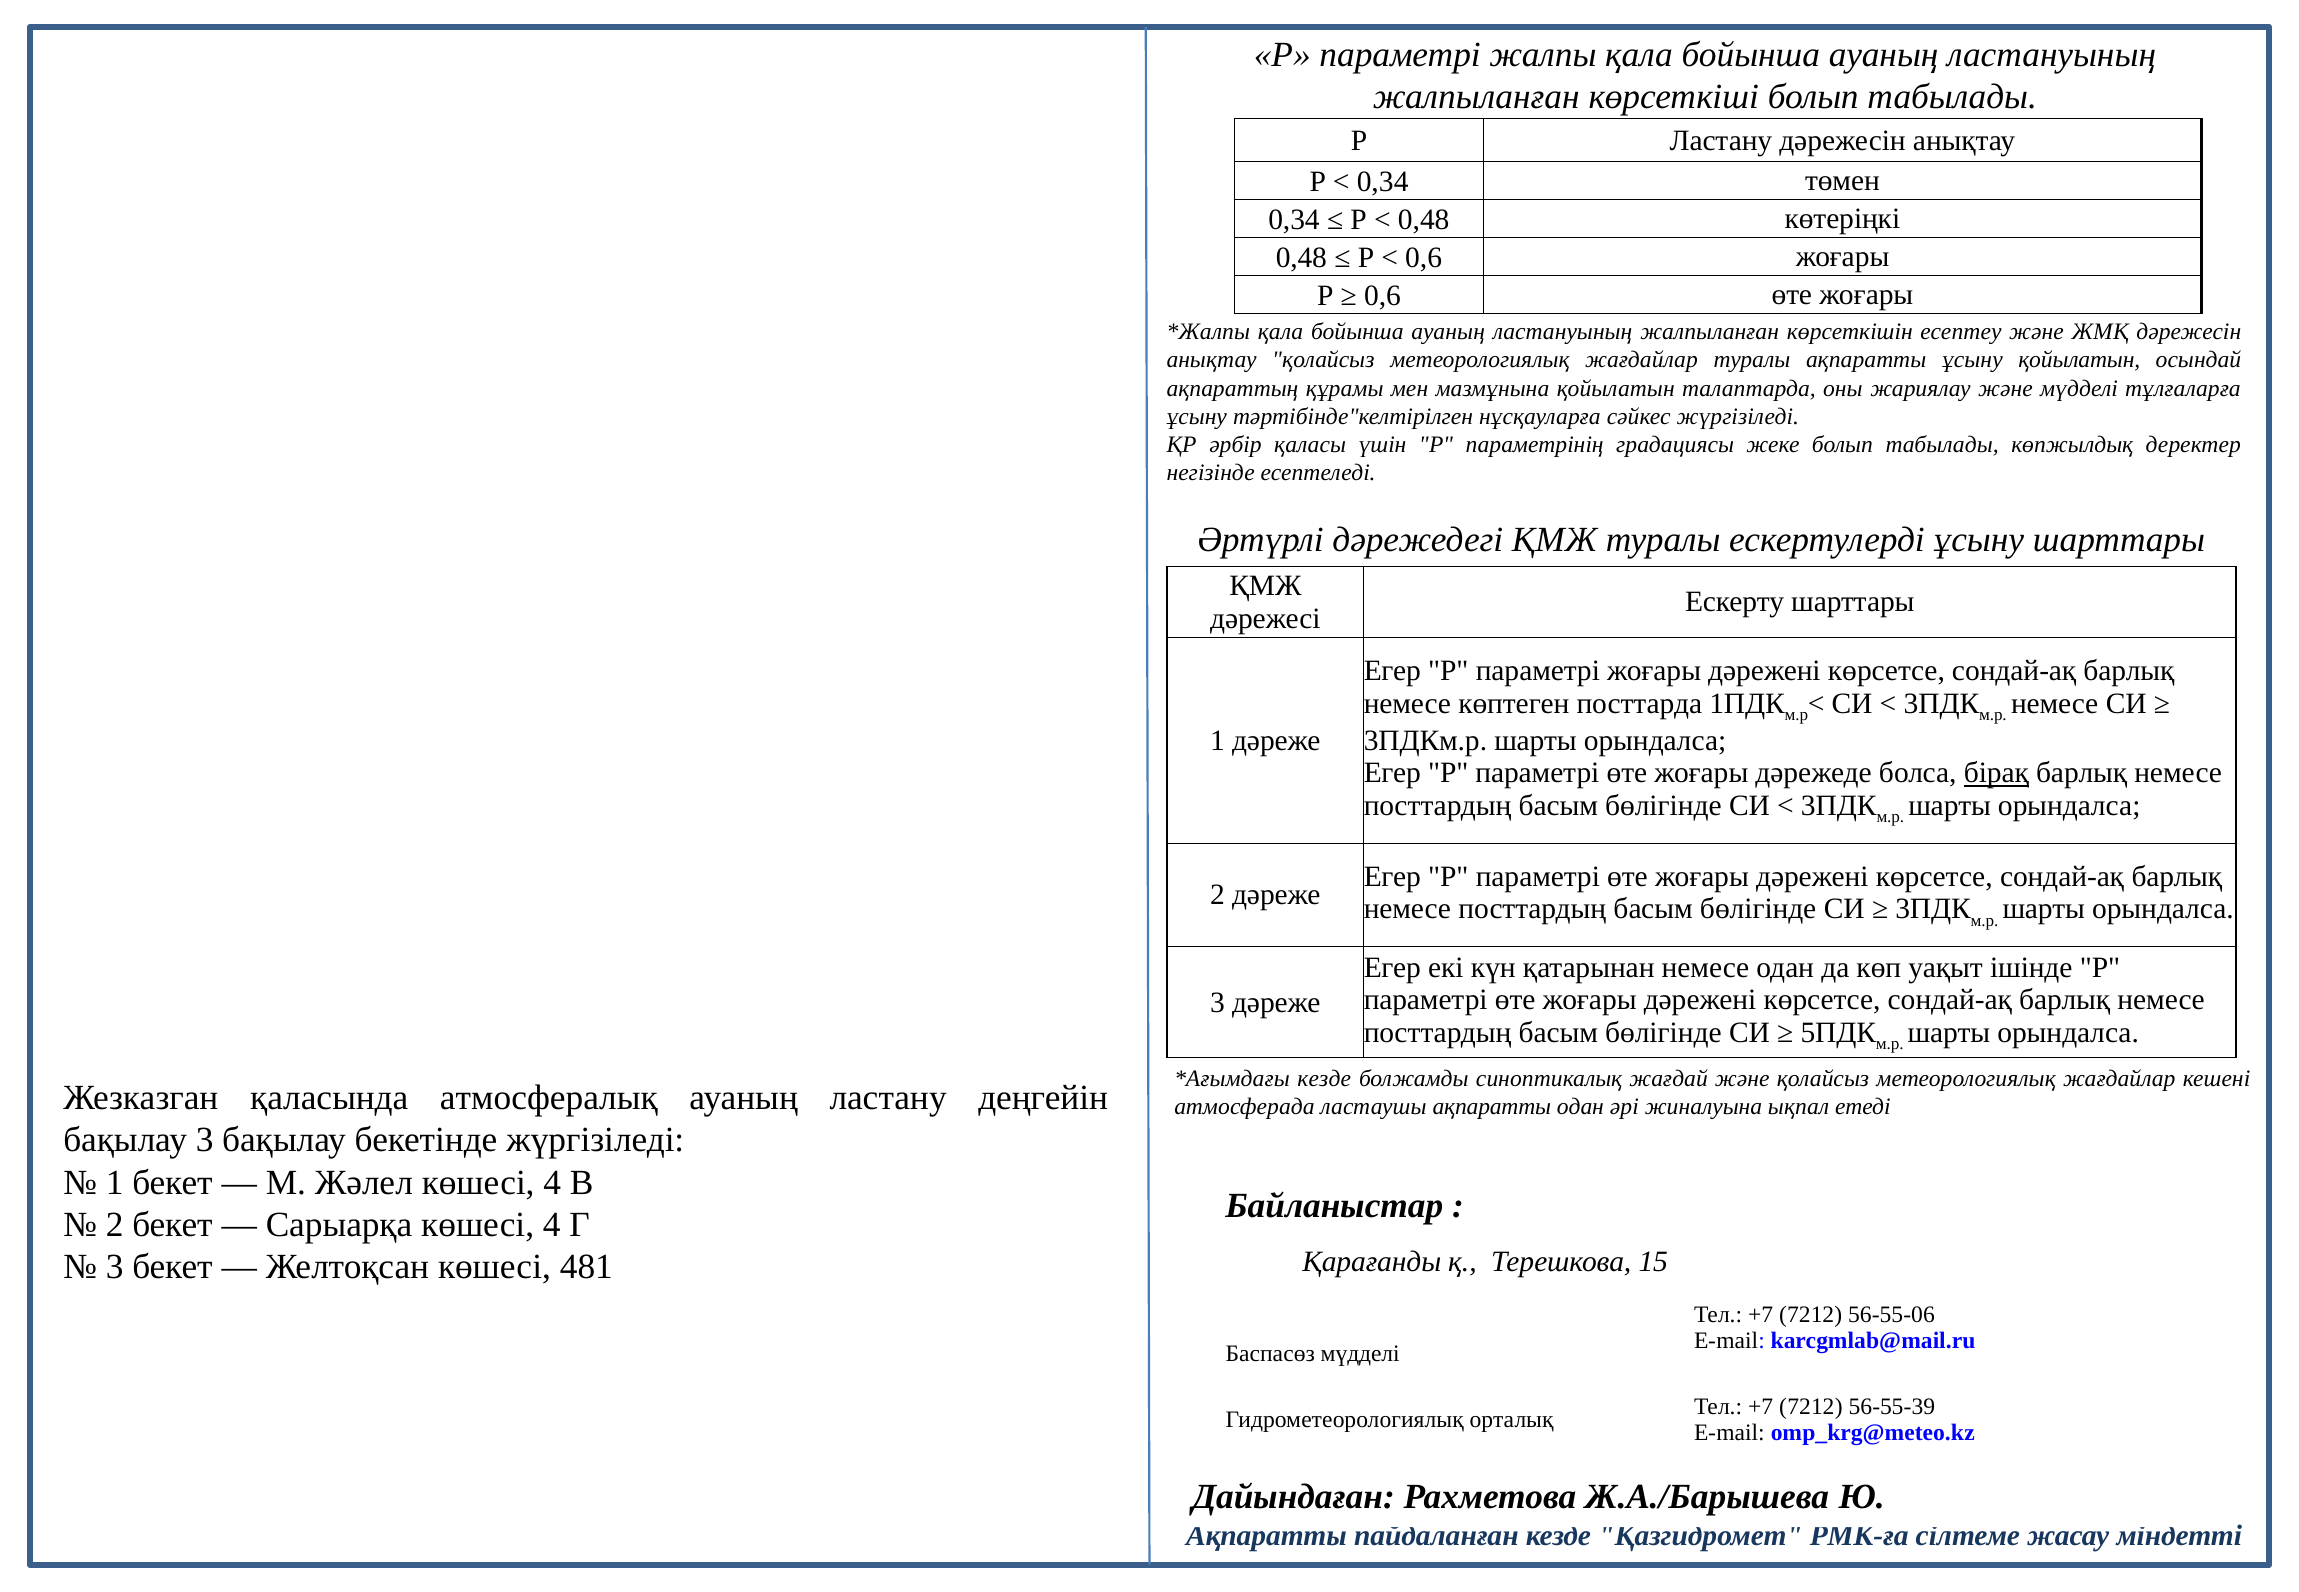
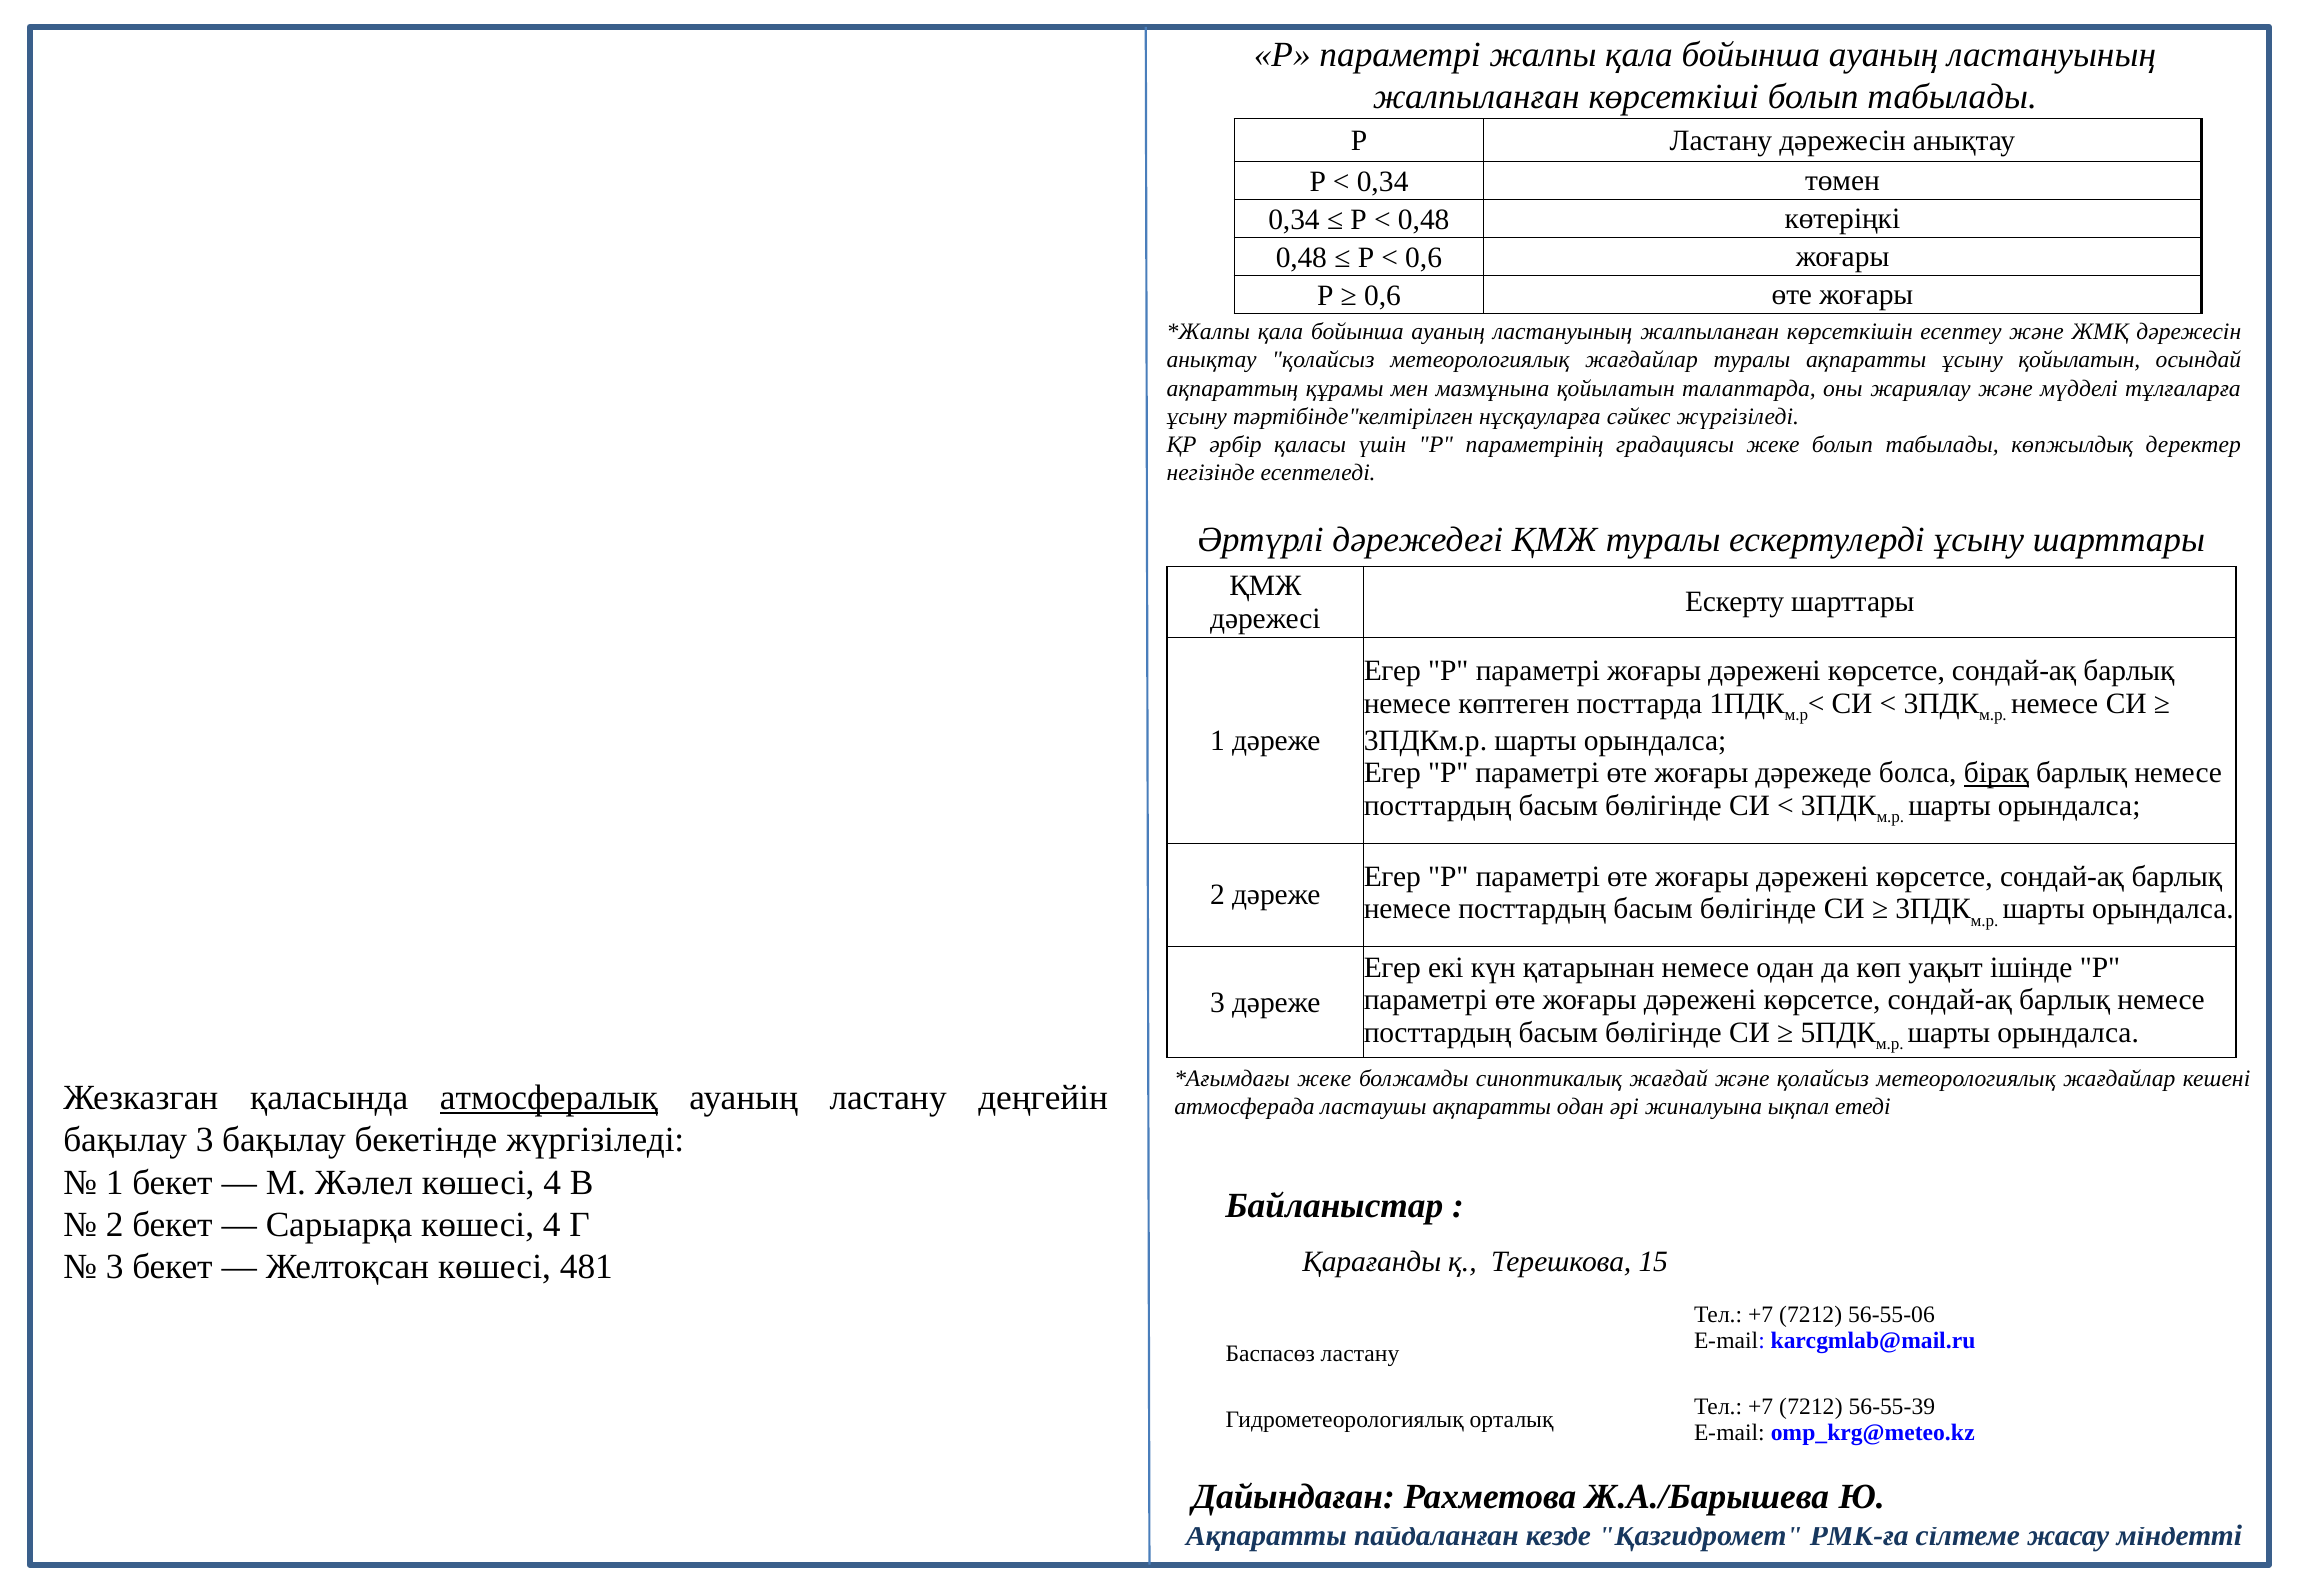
кезде at (1324, 1078): кезде -> жеке
атмосфералық underline: none -> present
Баспасөз мүдделі: мүдделі -> ластану
